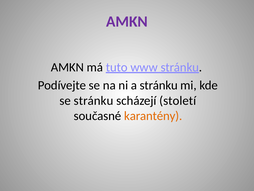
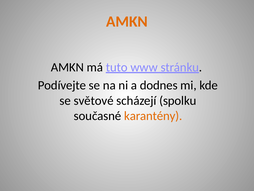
AMKN at (127, 21) colour: purple -> orange
a stránku: stránku -> dodnes
se stránku: stránku -> světové
století: století -> spolku
